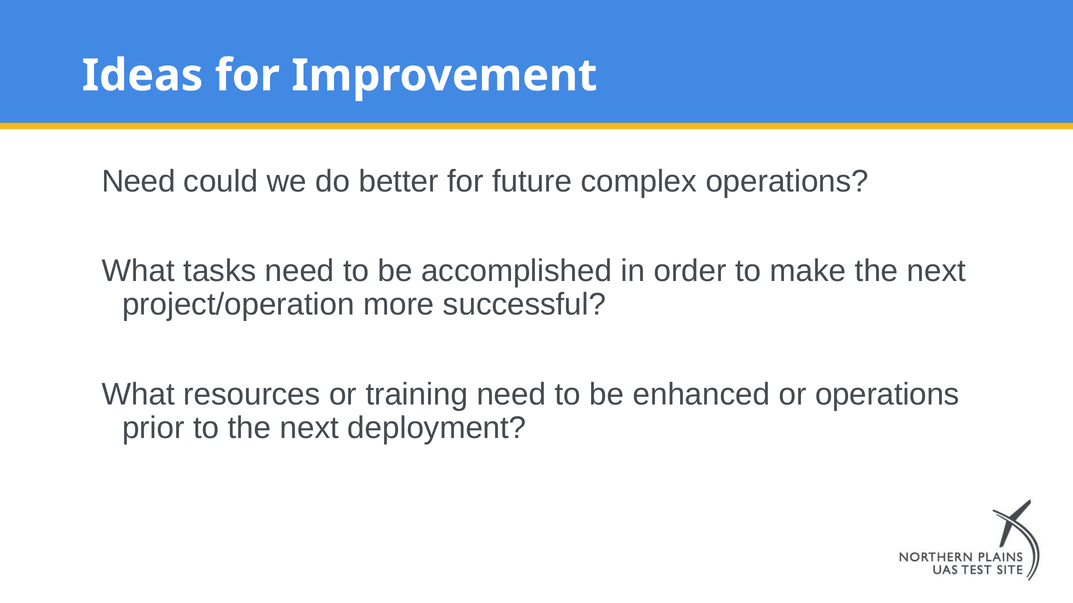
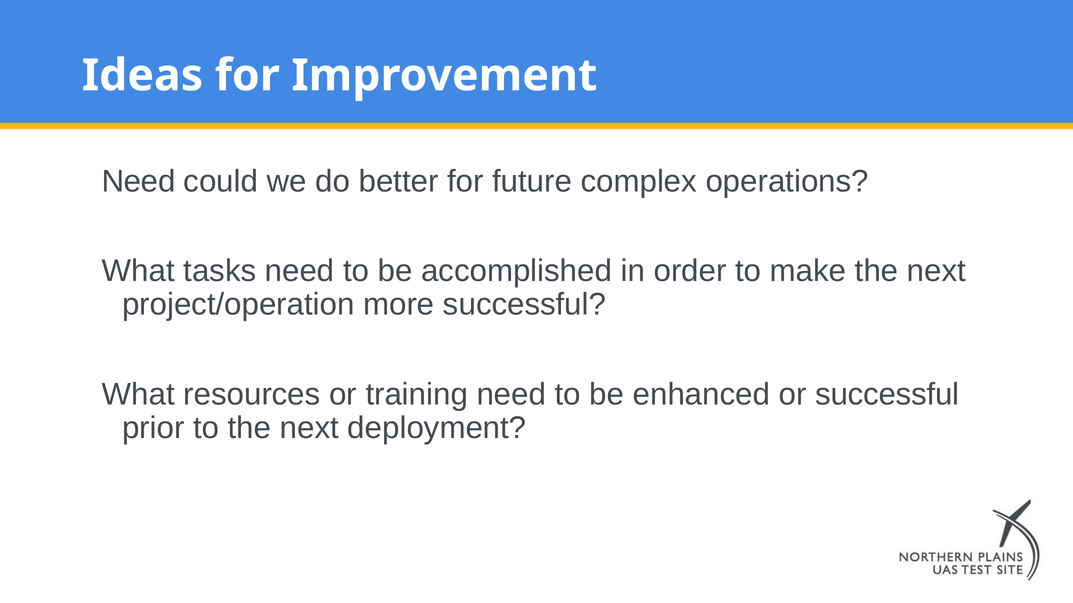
or operations: operations -> successful
